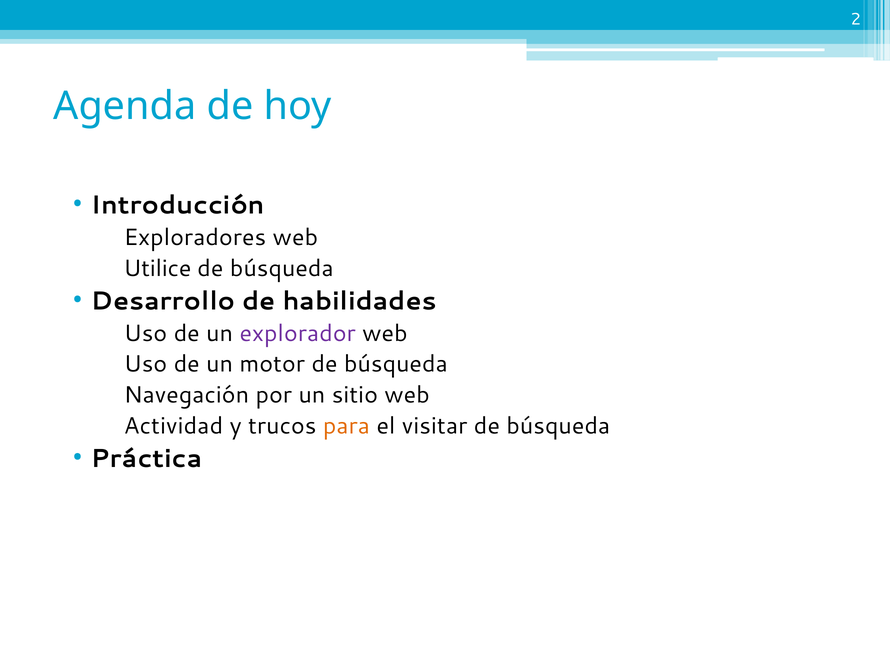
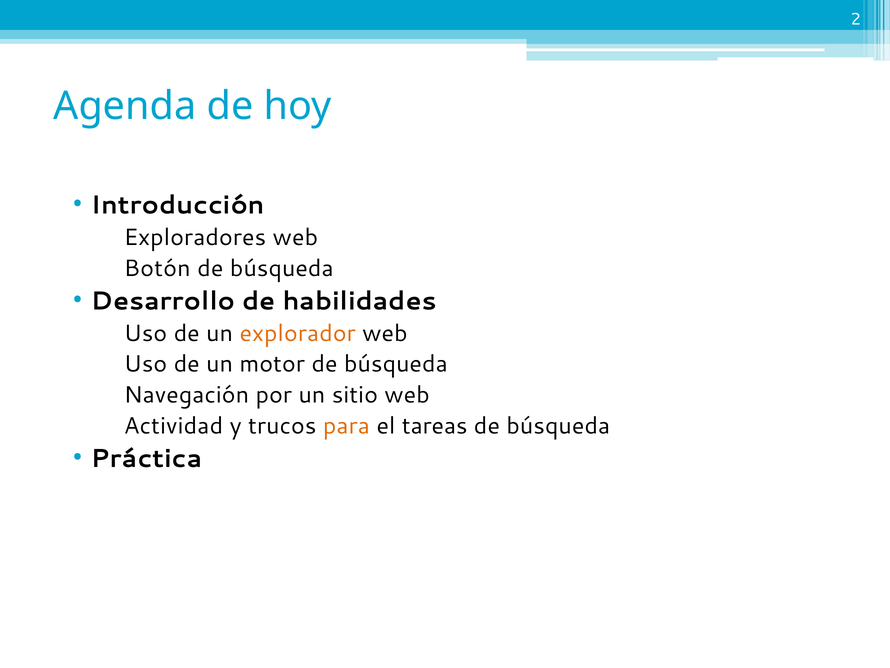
Utilice: Utilice -> Botón
explorador colour: purple -> orange
visitar: visitar -> tareas
